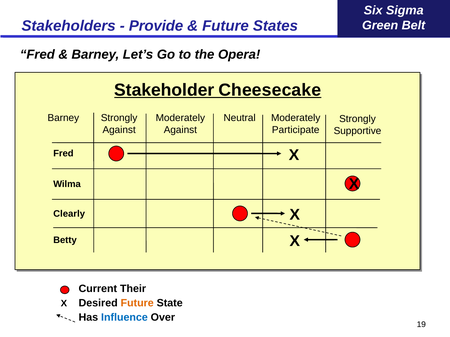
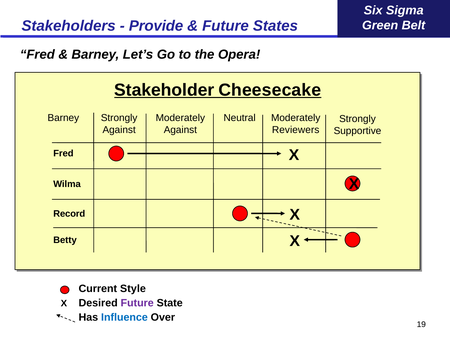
Participate: Participate -> Reviewers
Clearly: Clearly -> Record
Their: Their -> Style
Future at (137, 304) colour: orange -> purple
